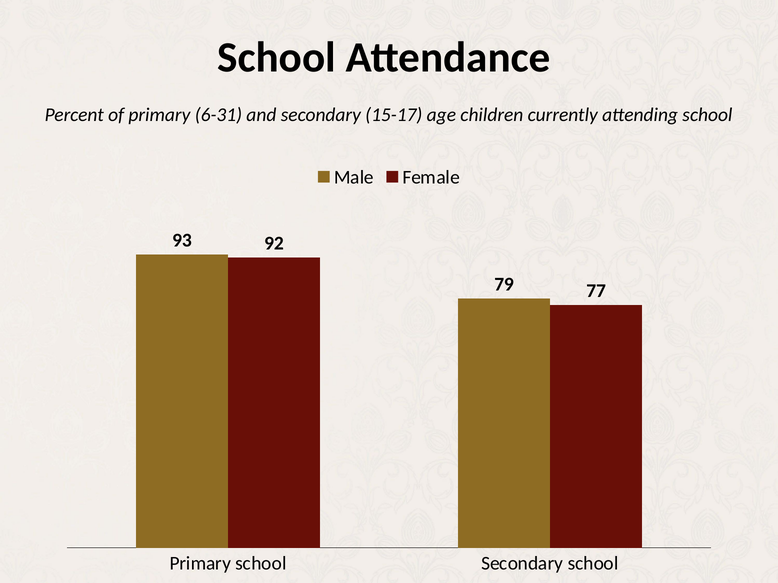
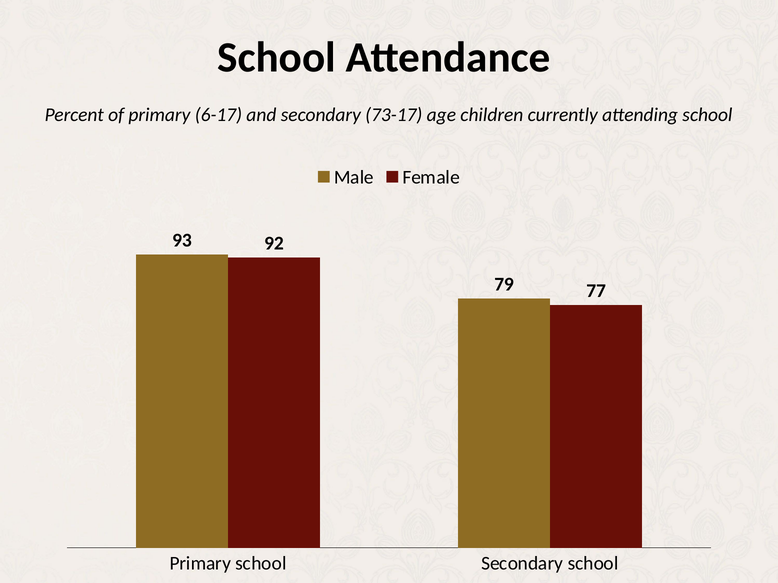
6-31: 6-31 -> 6-17
15-17: 15-17 -> 73-17
